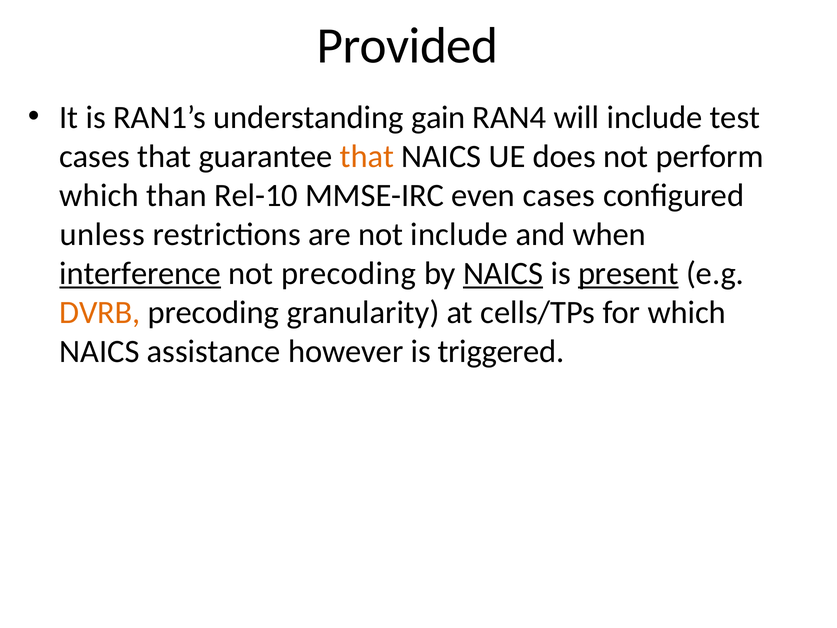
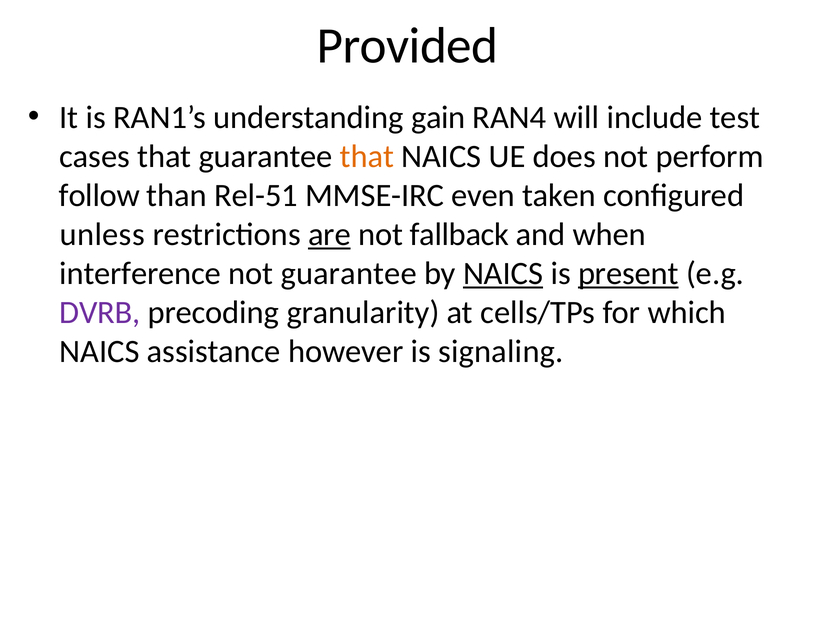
which at (99, 195): which -> follow
Rel-10: Rel-10 -> Rel-51
even cases: cases -> taken
are underline: none -> present
not include: include -> fallback
interference underline: present -> none
not precoding: precoding -> guarantee
DVRB colour: orange -> purple
triggered: triggered -> signaling
